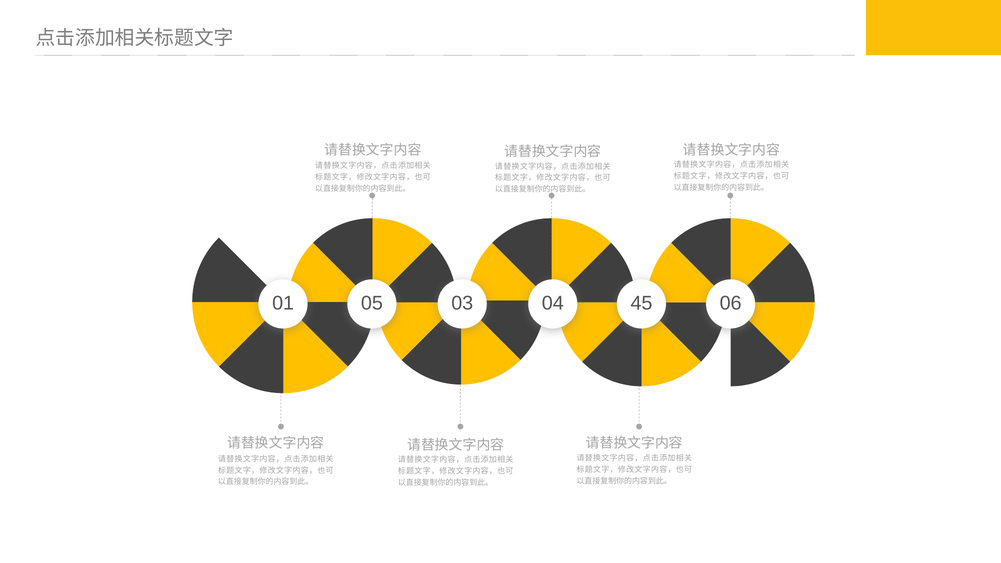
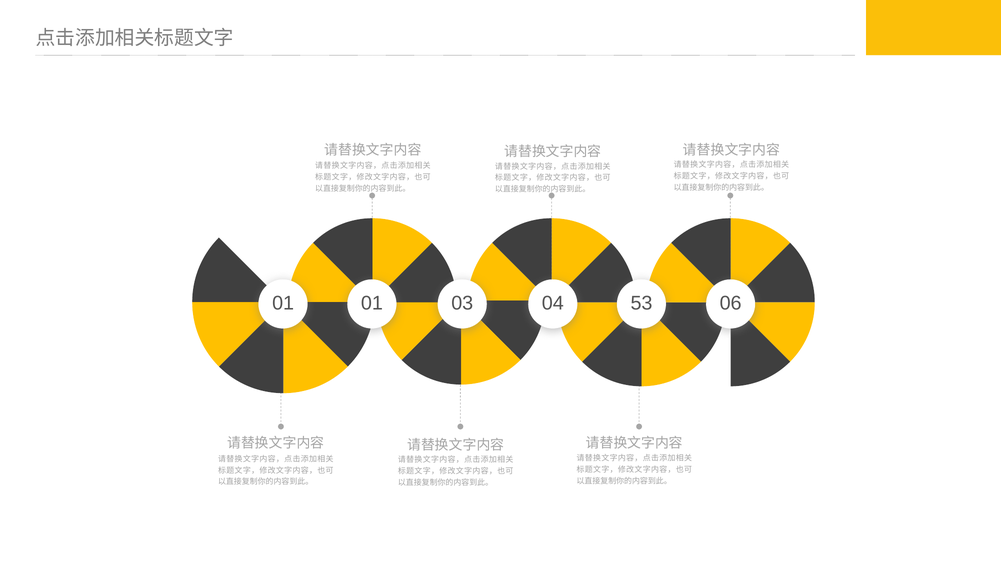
01 05: 05 -> 01
45: 45 -> 53
